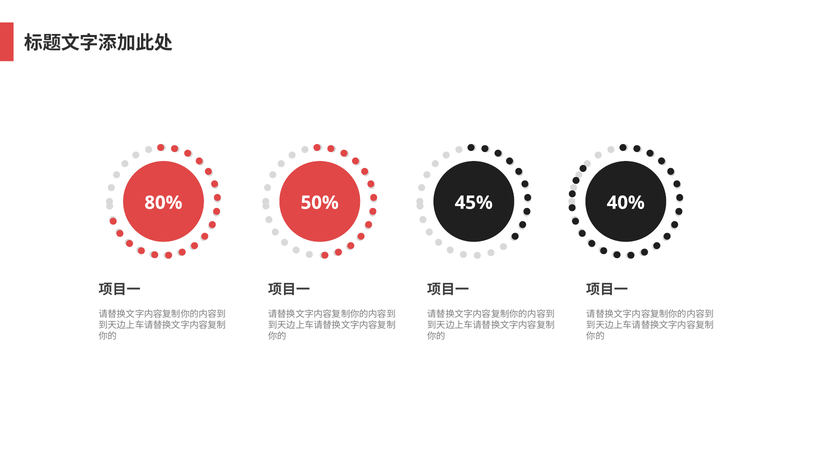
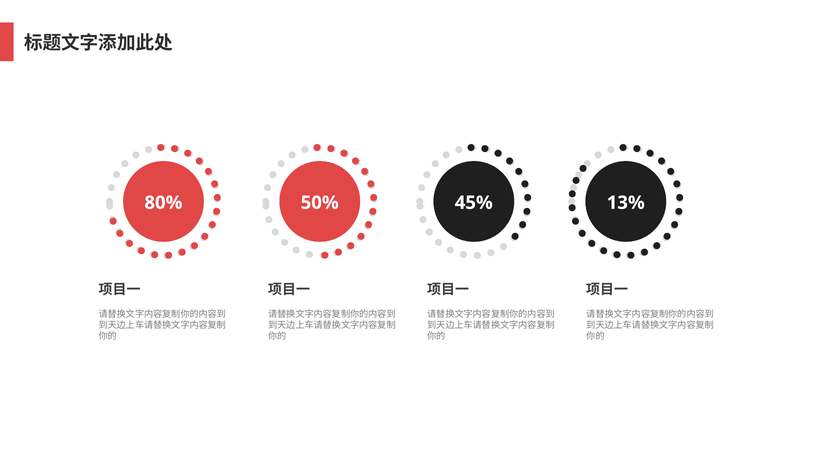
40%: 40% -> 13%
